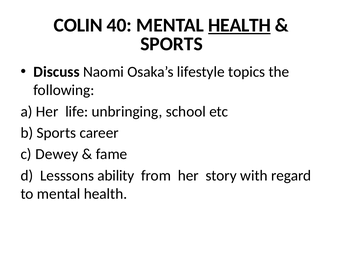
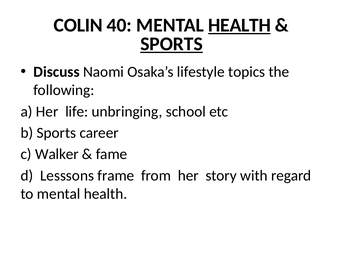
SPORTS at (171, 44) underline: none -> present
Dewey: Dewey -> Walker
ability: ability -> frame
